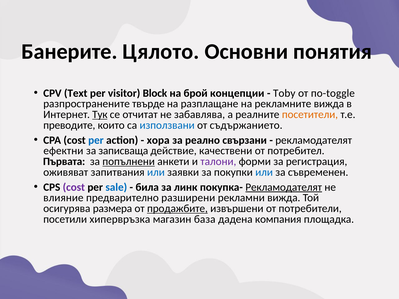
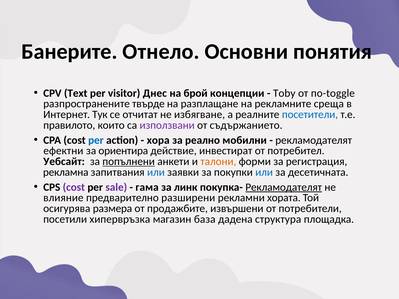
Цялото: Цялото -> Отнело
Block: Block -> Днес
рекламните вижда: вижда -> среща
Тук underline: present -> none
забавлява: забавлява -> избягване
посетители colour: orange -> blue
преводите: преводите -> правилото
използвани colour: blue -> purple
свързани: свързани -> мобилни
записваща: записваща -> ориентира
качествени: качествени -> инвестират
Първата: Първата -> Уебсайт
талони colour: purple -> orange
оживяват: оживяват -> рекламна
съвременен: съвременен -> десетичната
sale colour: blue -> purple
била: била -> гама
рекламни вижда: вижда -> хората
продажбите underline: present -> none
компания: компания -> структура
